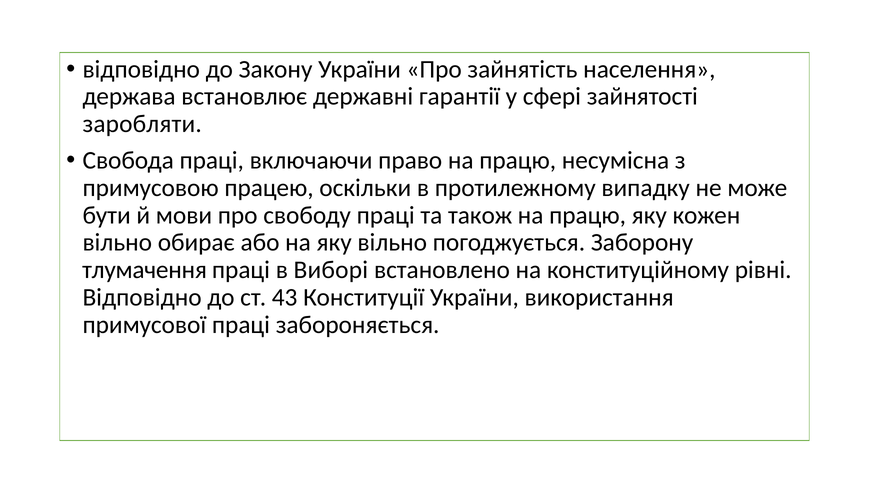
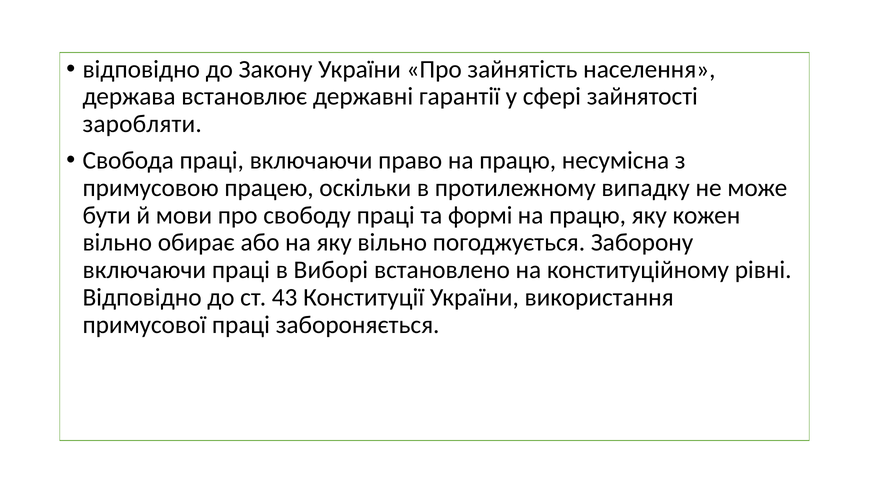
також: також -> формі
тлумачення at (145, 270): тлумачення -> включаючи
